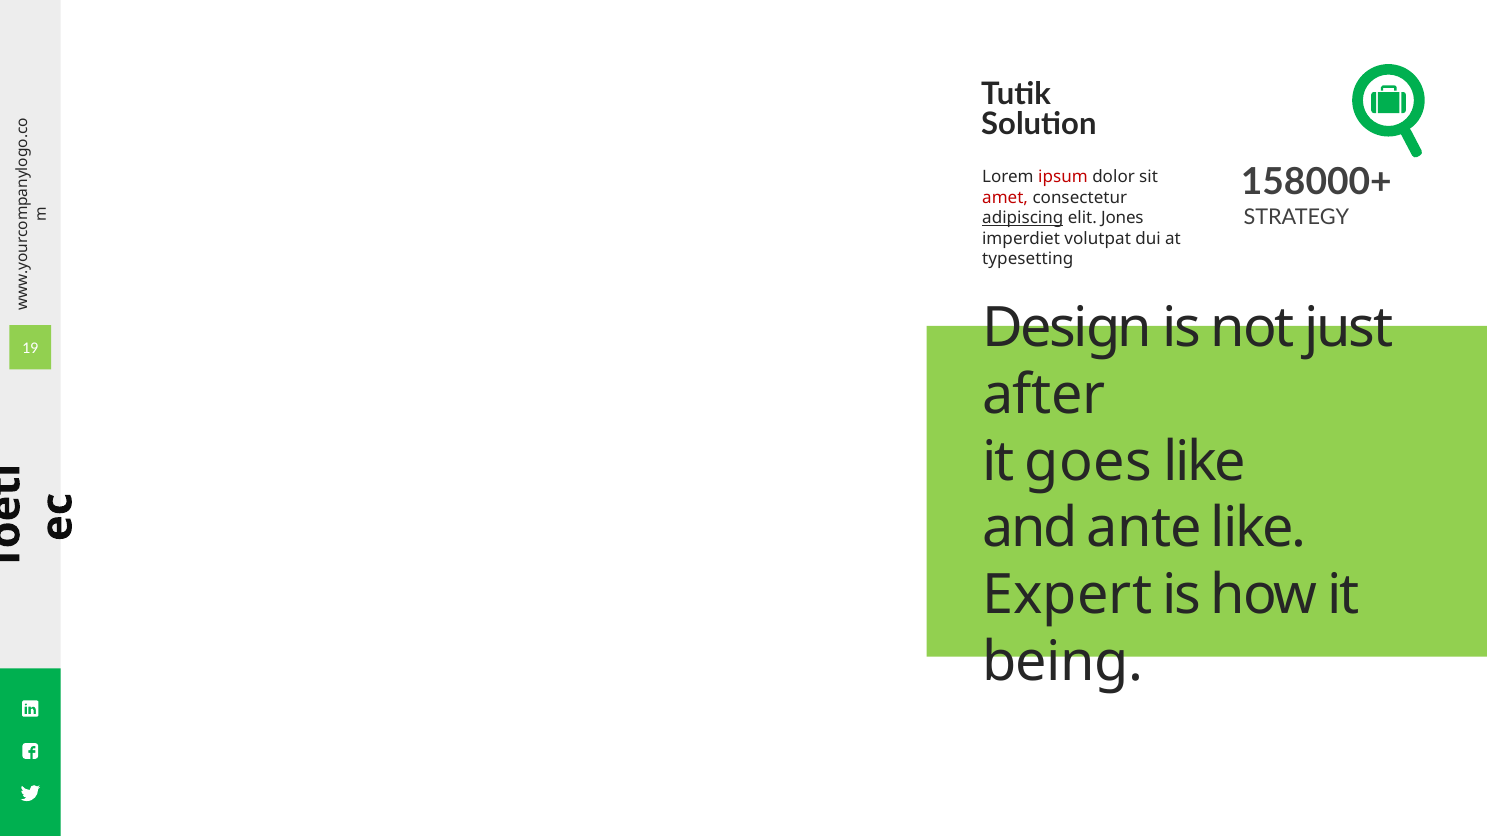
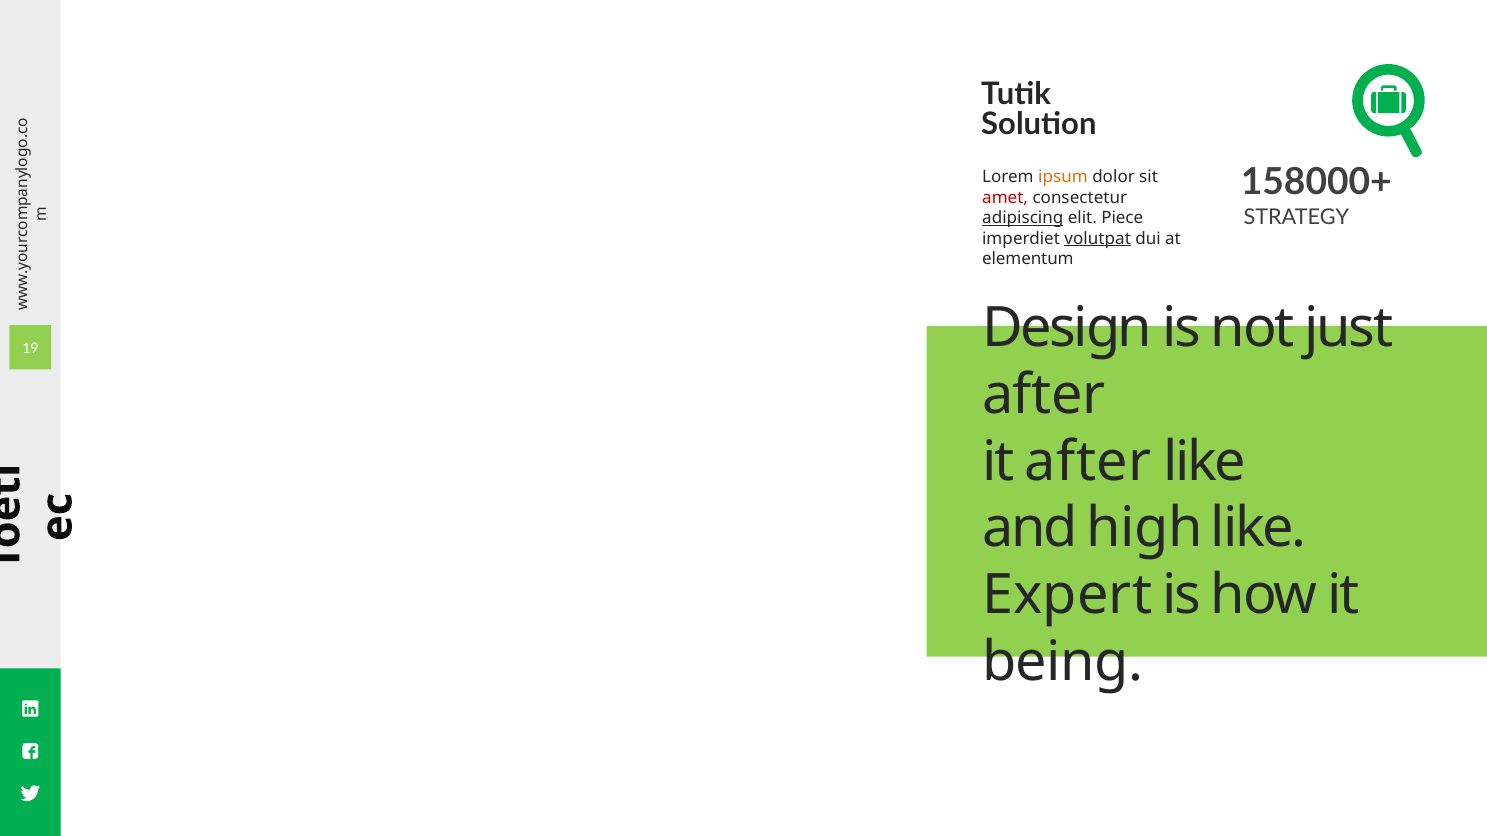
ipsum colour: red -> orange
Jones: Jones -> Piece
volutpat underline: none -> present
typesetting: typesetting -> elementum
it goes: goes -> after
ante: ante -> high
